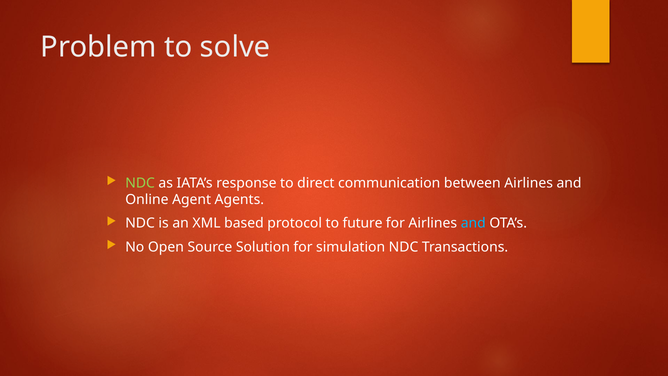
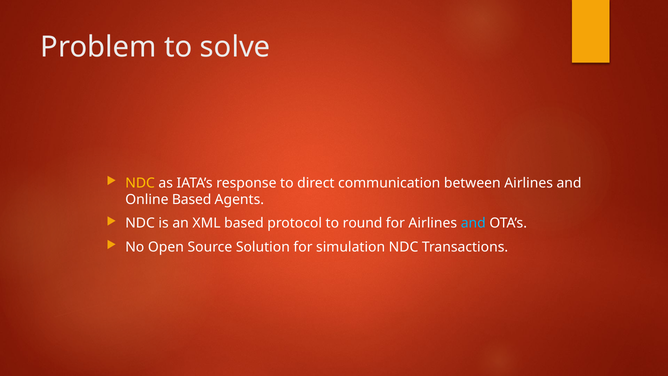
NDC at (140, 183) colour: light green -> yellow
Online Agent: Agent -> Based
future: future -> round
